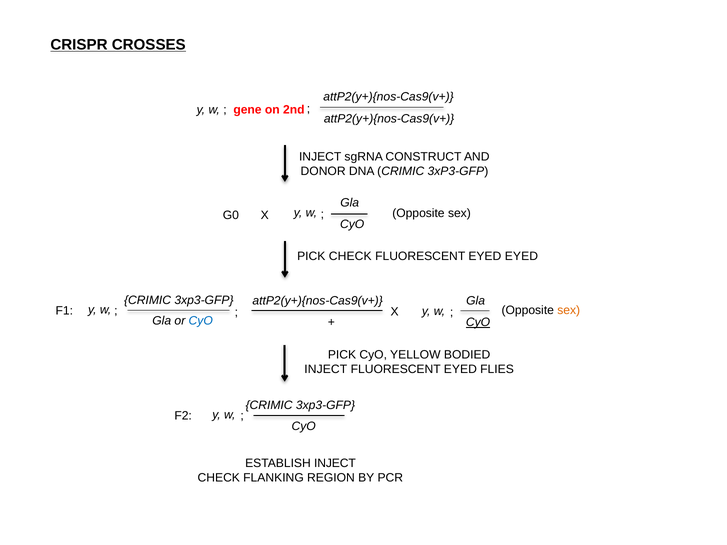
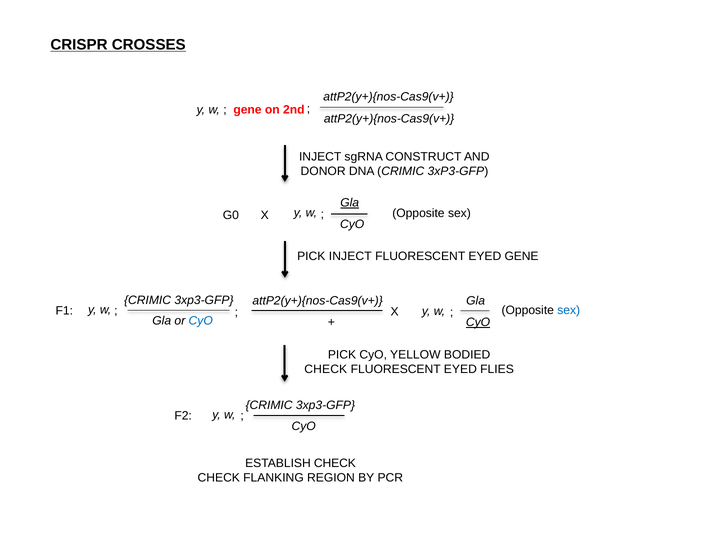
Gla at (350, 203) underline: none -> present
PICK CHECK: CHECK -> INJECT
EYED EYED: EYED -> GENE
sex at (569, 311) colour: orange -> blue
INJECT at (326, 369): INJECT -> CHECK
ESTABLISH INJECT: INJECT -> CHECK
